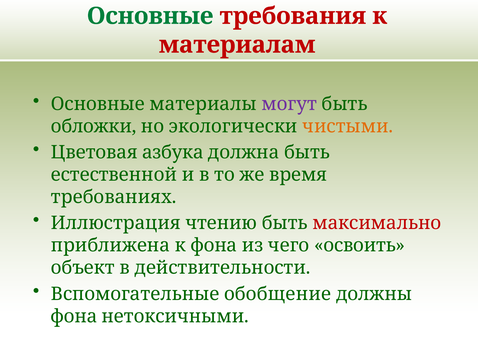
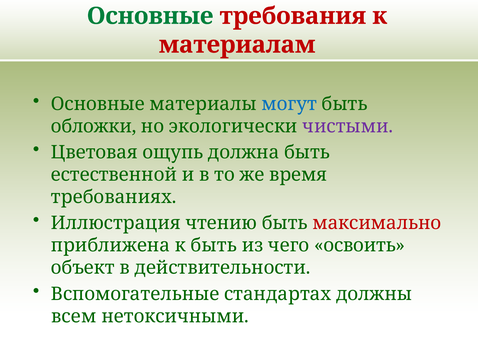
могут colour: purple -> blue
чистыми colour: orange -> purple
азбука: азбука -> ощупь
к фона: фона -> быть
обобщение: обобщение -> стандартах
фона at (74, 316): фона -> всем
